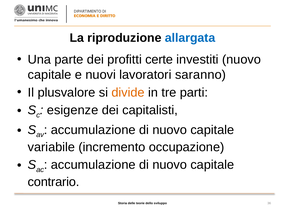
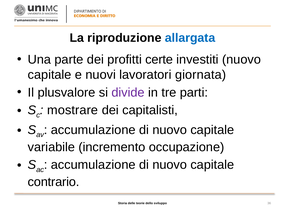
saranno: saranno -> giornata
divide colour: orange -> purple
esigenze: esigenze -> mostrare
